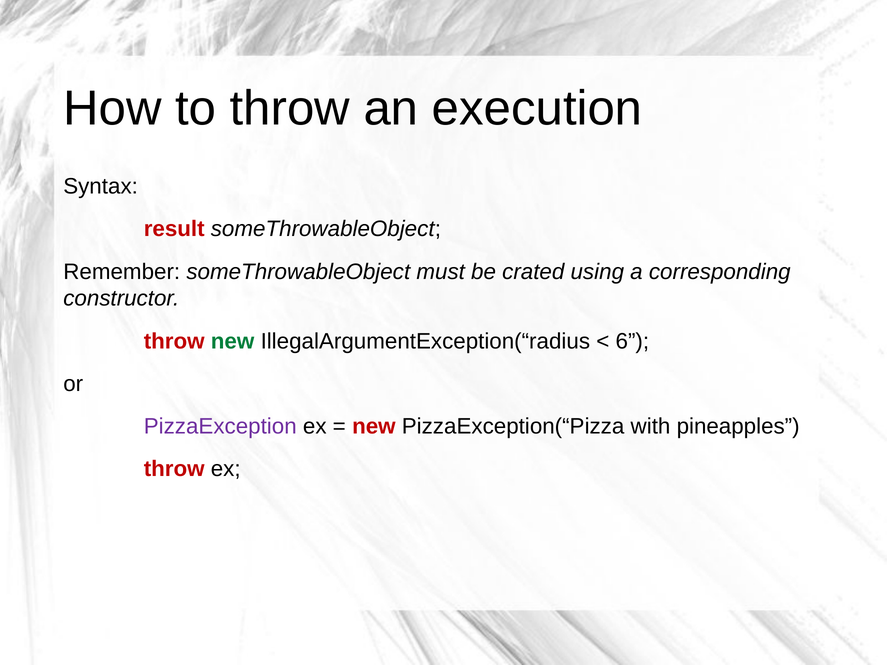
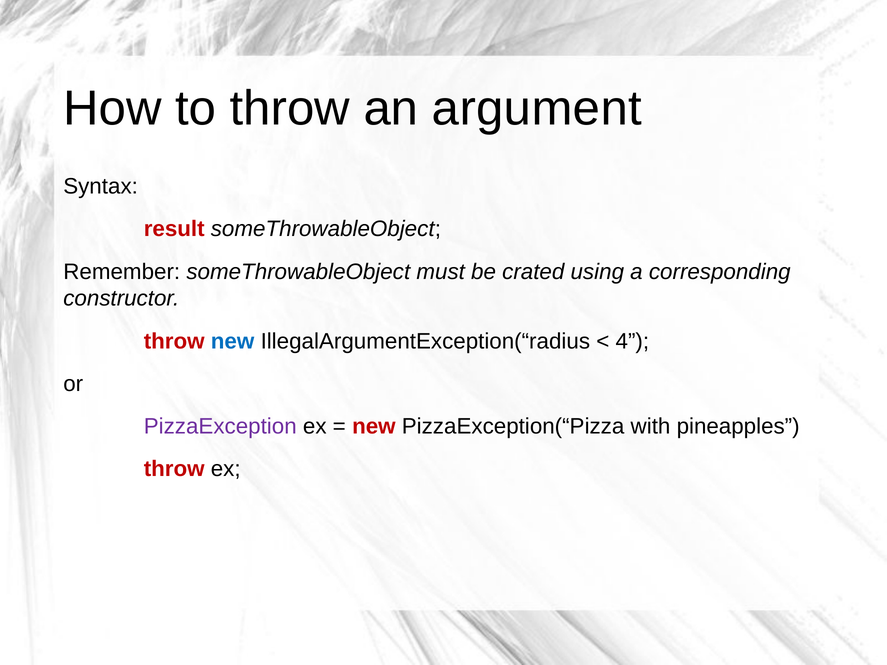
execution: execution -> argument
new at (233, 341) colour: green -> blue
6: 6 -> 4
